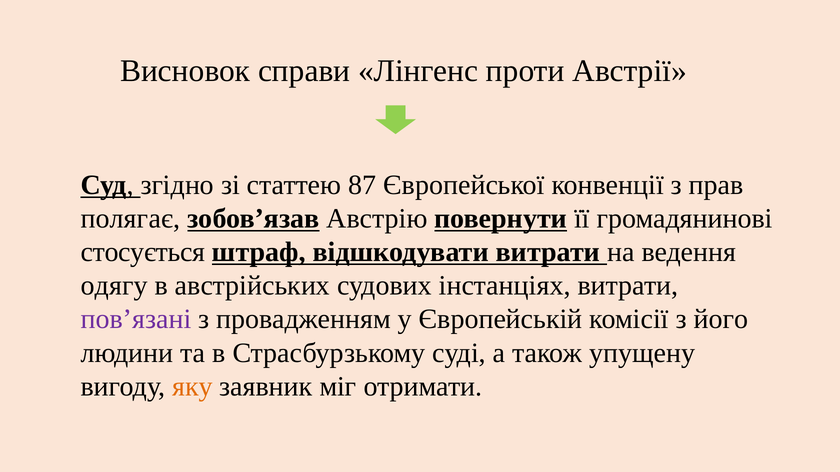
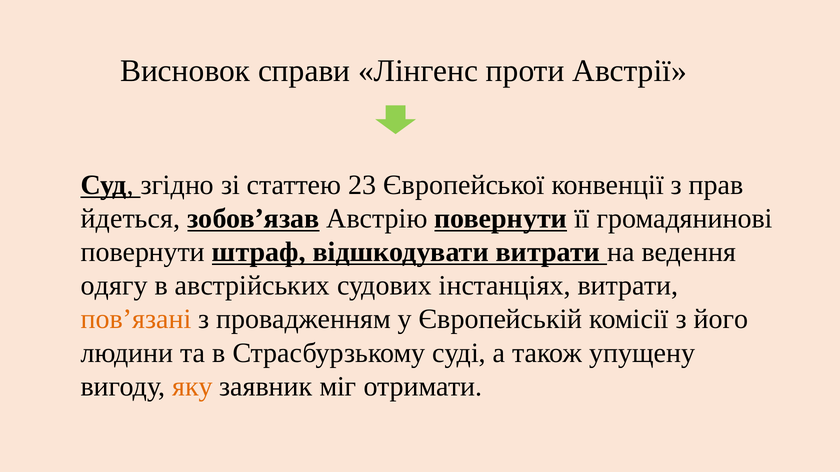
87: 87 -> 23
полягає: полягає -> йдеться
стосується at (143, 252): стосується -> повернути
пов’язані colour: purple -> orange
